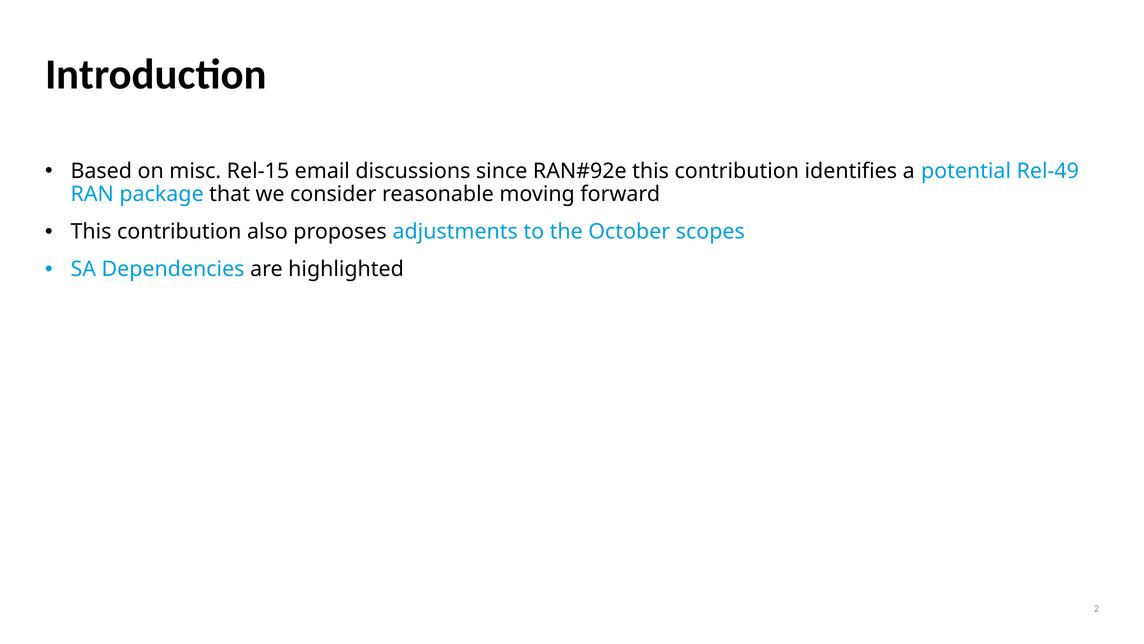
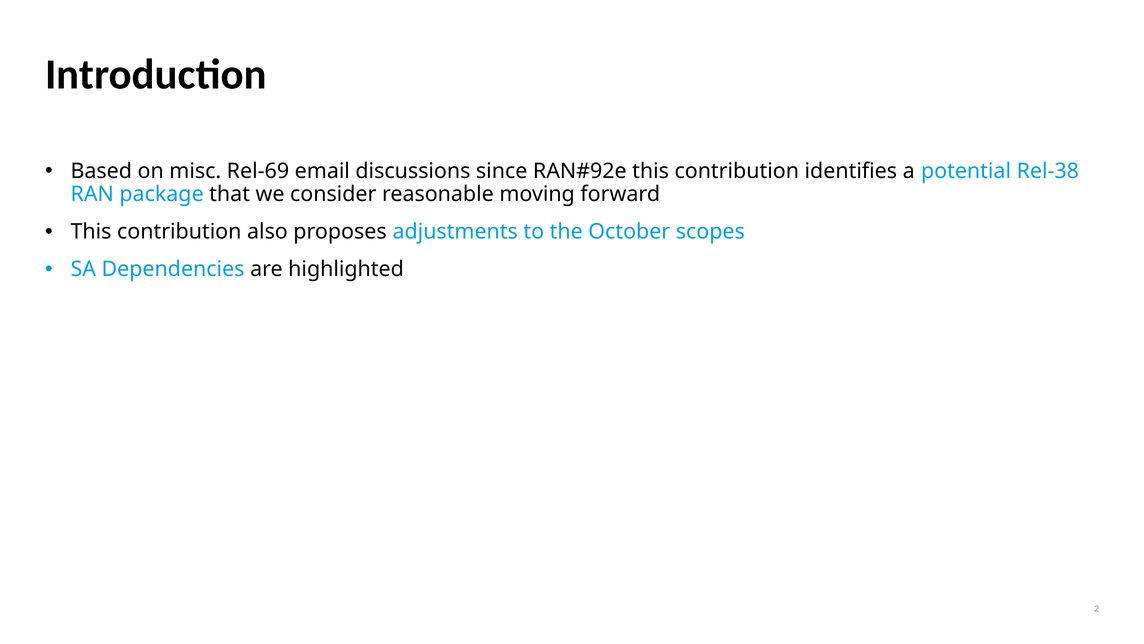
Rel-15: Rel-15 -> Rel-69
Rel-49: Rel-49 -> Rel-38
